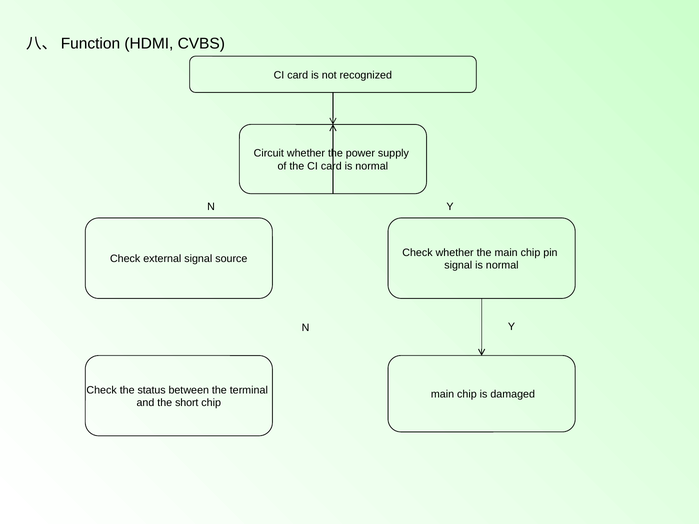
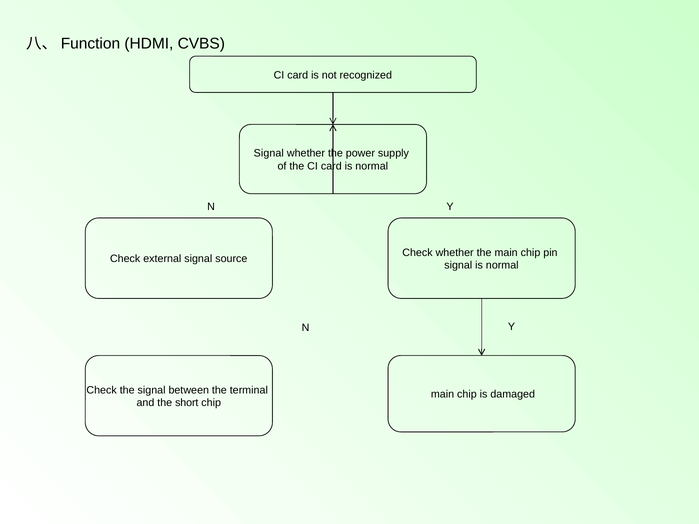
Circuit at (269, 153): Circuit -> Signal
the status: status -> signal
